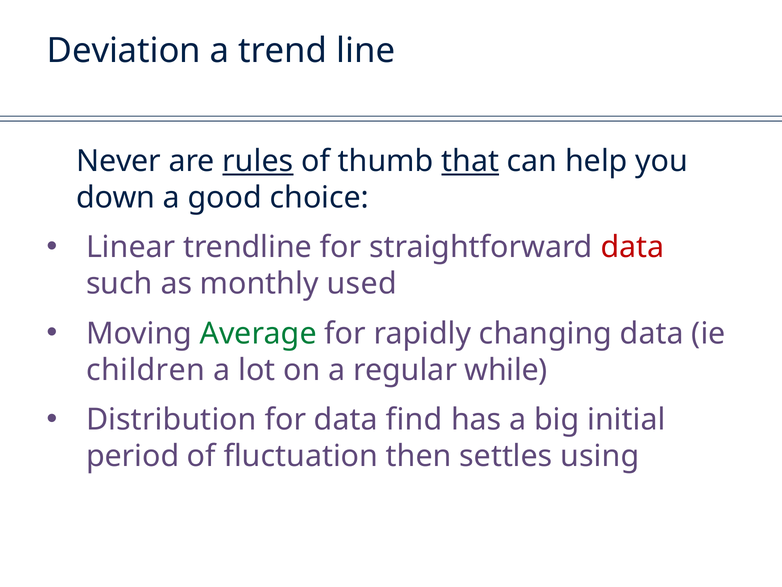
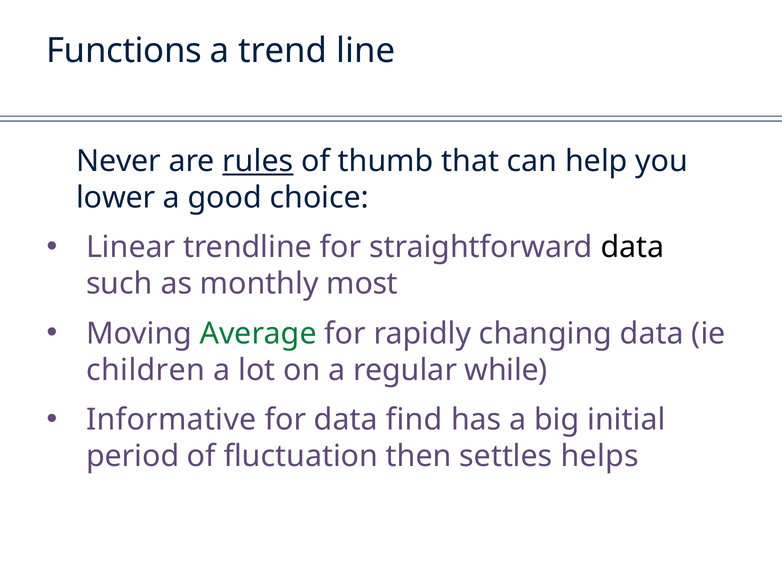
Deviation: Deviation -> Functions
that underline: present -> none
down: down -> lower
data at (632, 247) colour: red -> black
used: used -> most
Distribution: Distribution -> Informative
using: using -> helps
